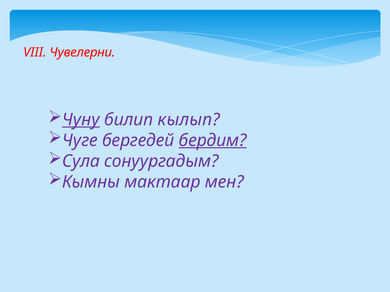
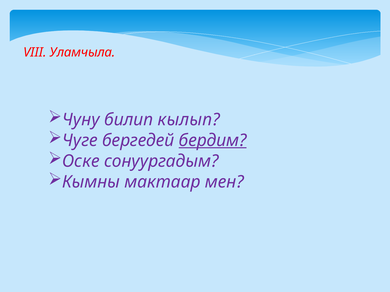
Чувелерни: Чувелерни -> Уламчыла
Чуну underline: present -> none
Сула: Сула -> Оске
